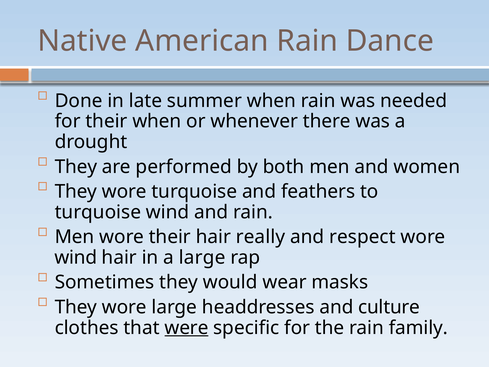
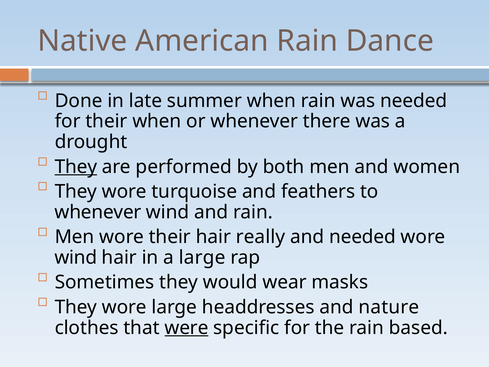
They at (76, 167) underline: none -> present
turquoise at (98, 212): turquoise -> whenever
and respect: respect -> needed
culture: culture -> nature
family: family -> based
